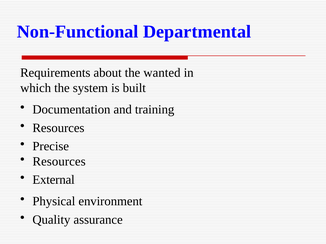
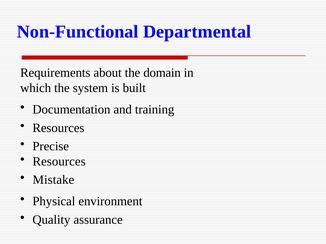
wanted: wanted -> domain
External: External -> Mistake
